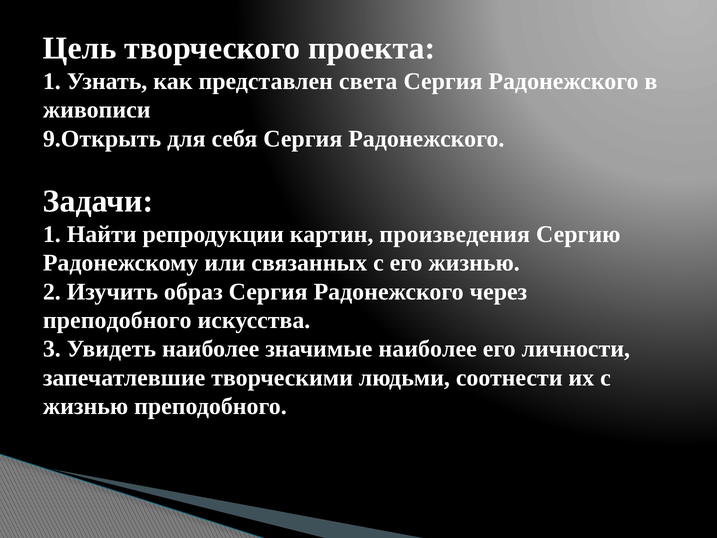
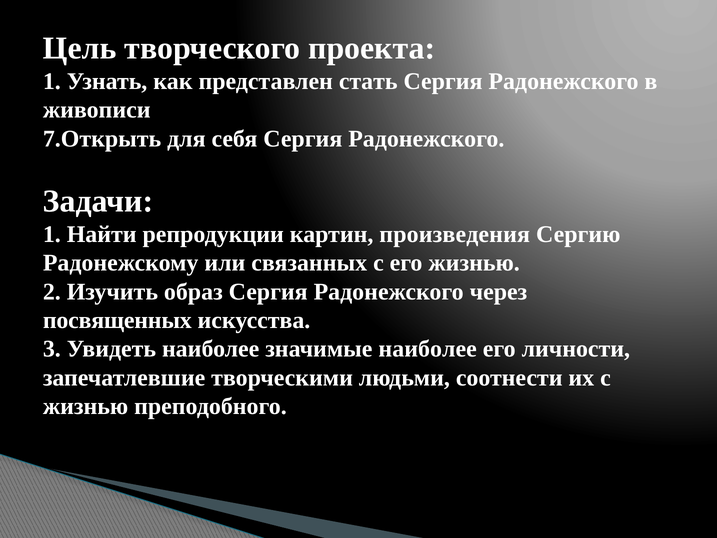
света: света -> стать
9.Открыть: 9.Открыть -> 7.Открыть
преподобного at (117, 320): преподобного -> посвященных
